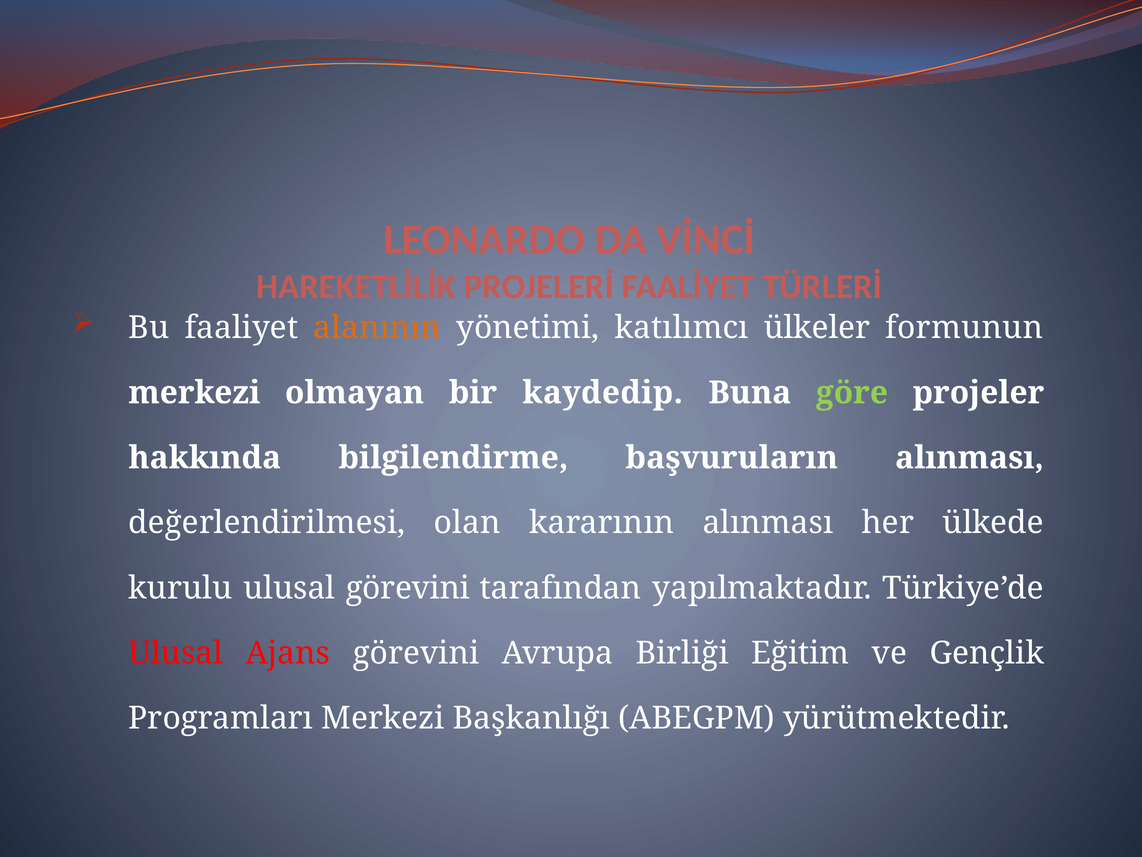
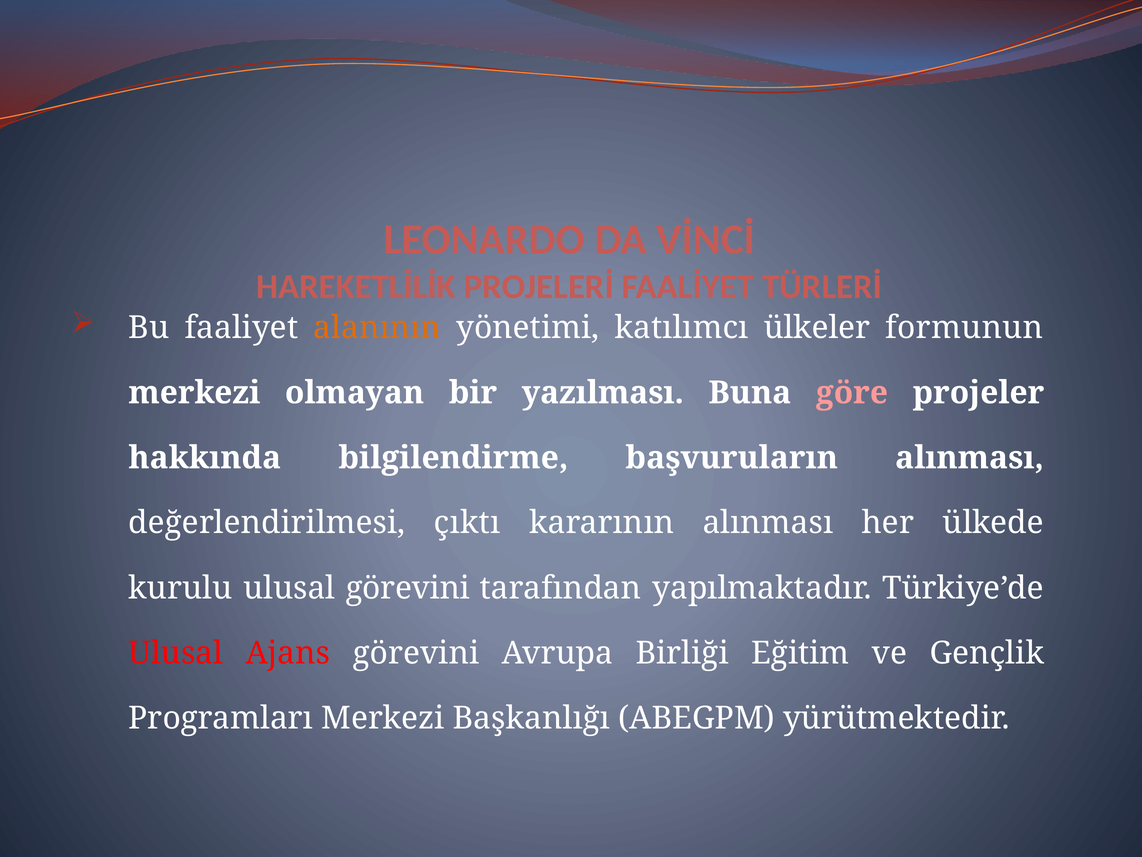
kaydedip: kaydedip -> yazılması
göre colour: light green -> pink
olan: olan -> çıktı
